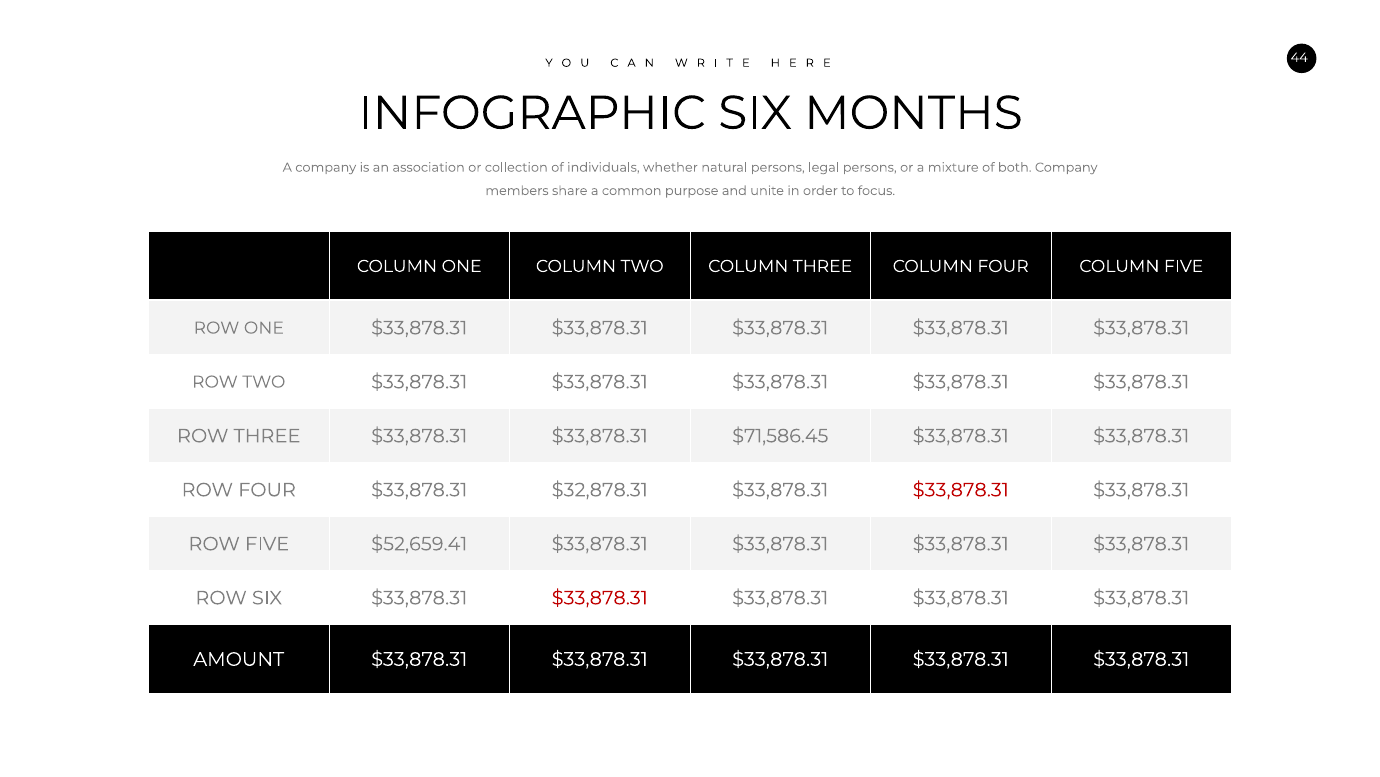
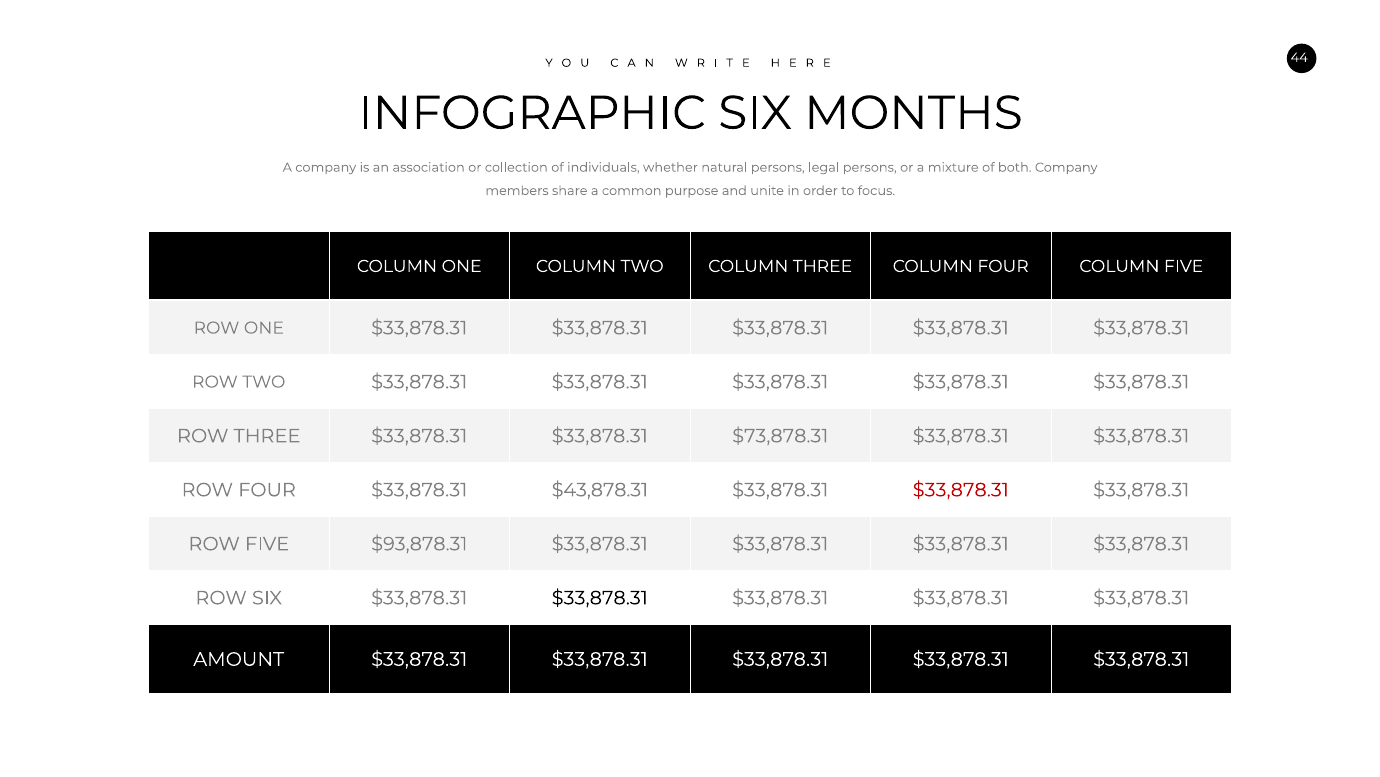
$71,586.45: $71,586.45 -> $73,878.31
$32,878.31: $32,878.31 -> $43,878.31
$52,659.41: $52,659.41 -> $93,878.31
$33,878.31 at (600, 598) colour: red -> black
